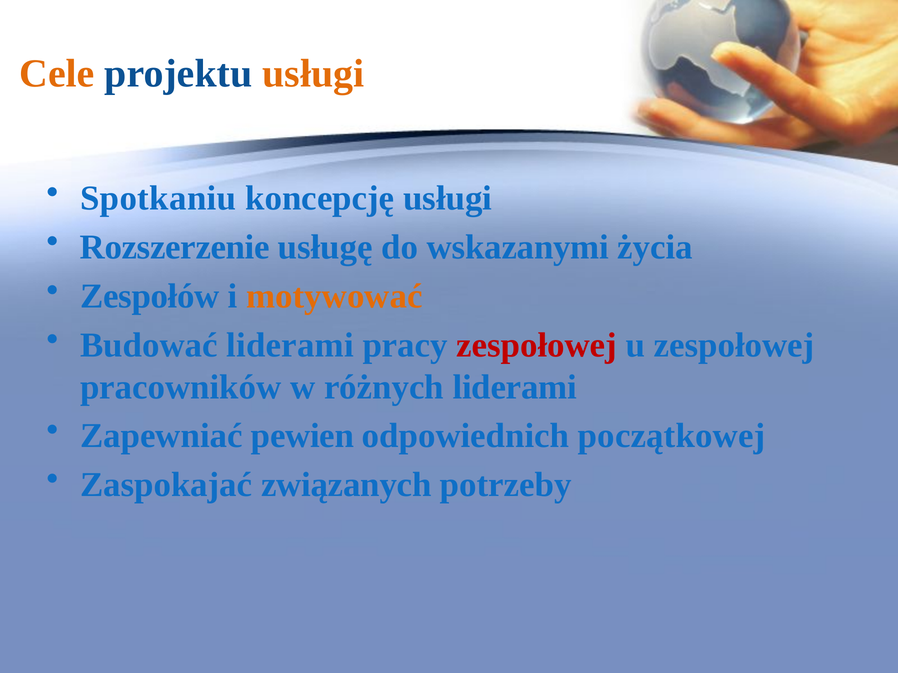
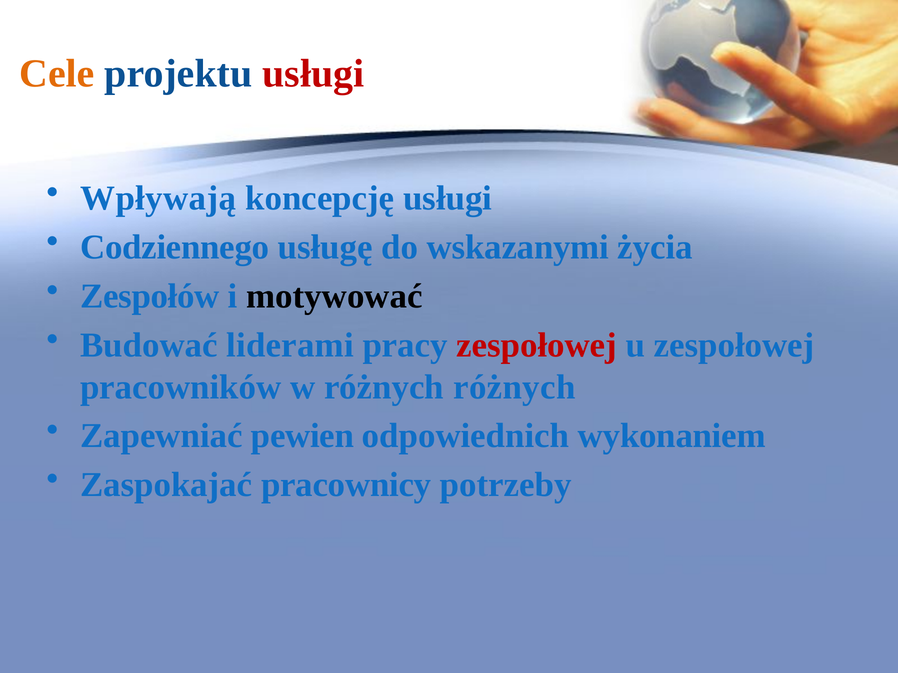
usługi at (313, 74) colour: orange -> red
Spotkaniu: Spotkaniu -> Wpływają
Rozszerzenie: Rozszerzenie -> Codziennego
motywować colour: orange -> black
różnych liderami: liderami -> różnych
początkowej: początkowej -> wykonaniem
związanych: związanych -> pracownicy
